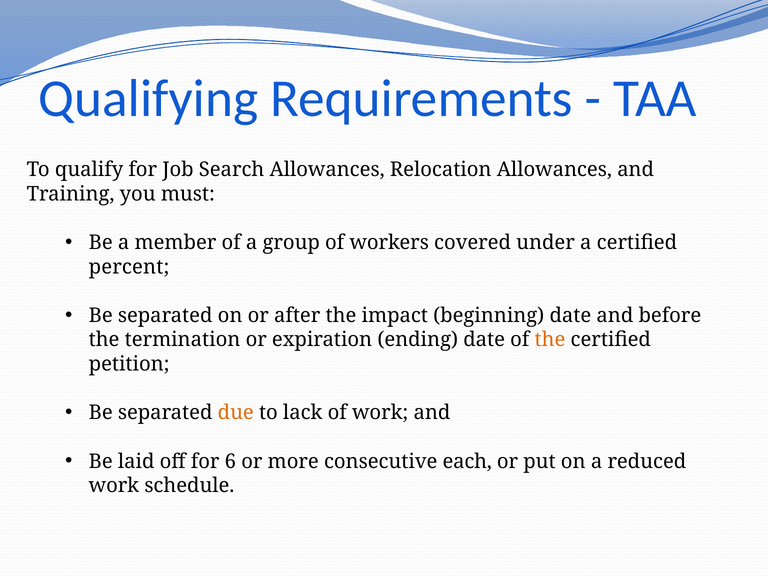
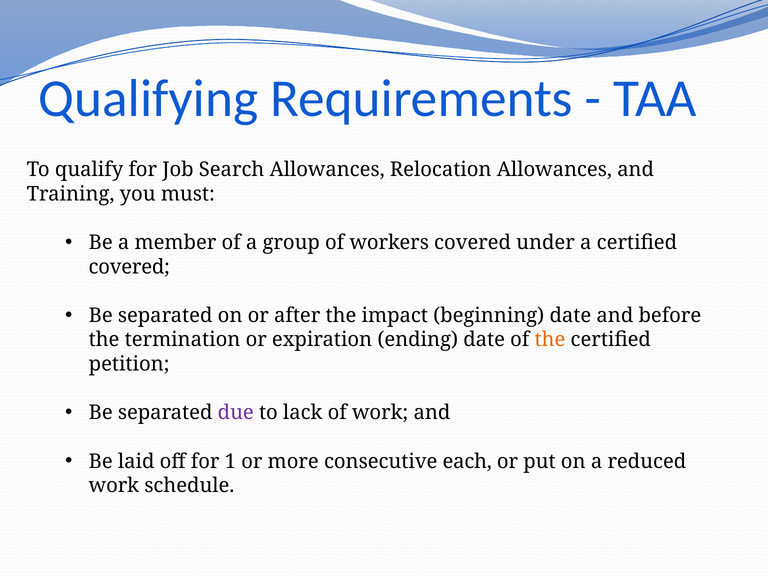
percent at (129, 267): percent -> covered
due colour: orange -> purple
6: 6 -> 1
